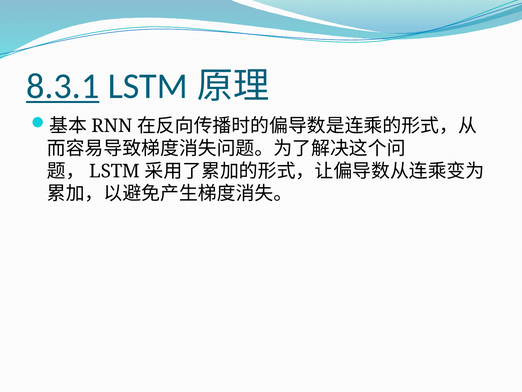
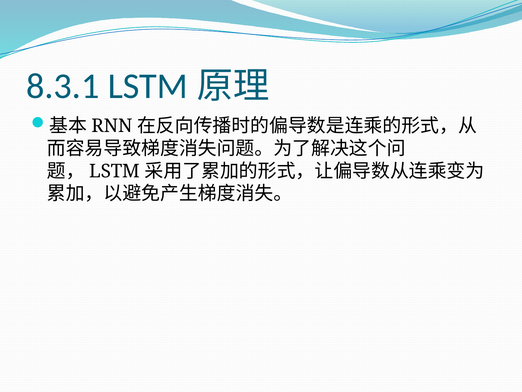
8.3.1 underline: present -> none
